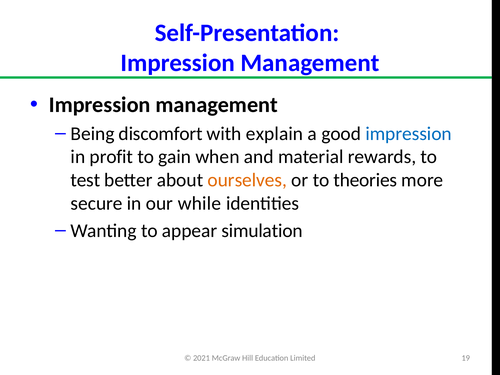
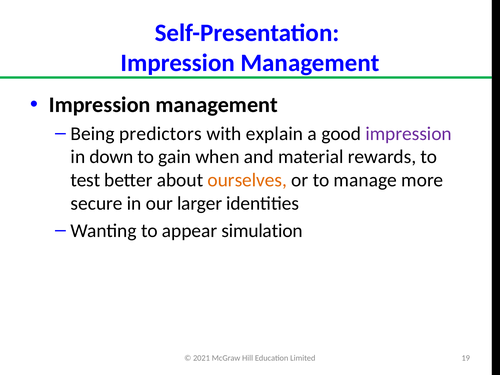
discomfort: discomfort -> predictors
impression at (409, 134) colour: blue -> purple
profit: profit -> down
theories: theories -> manage
while: while -> larger
